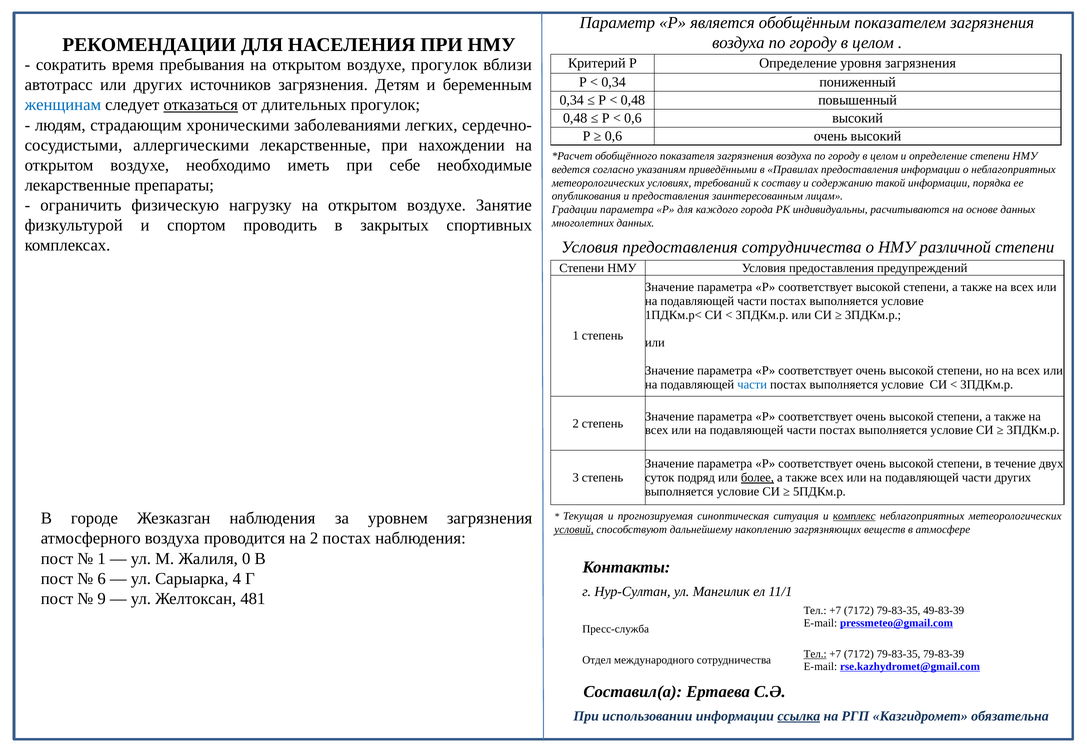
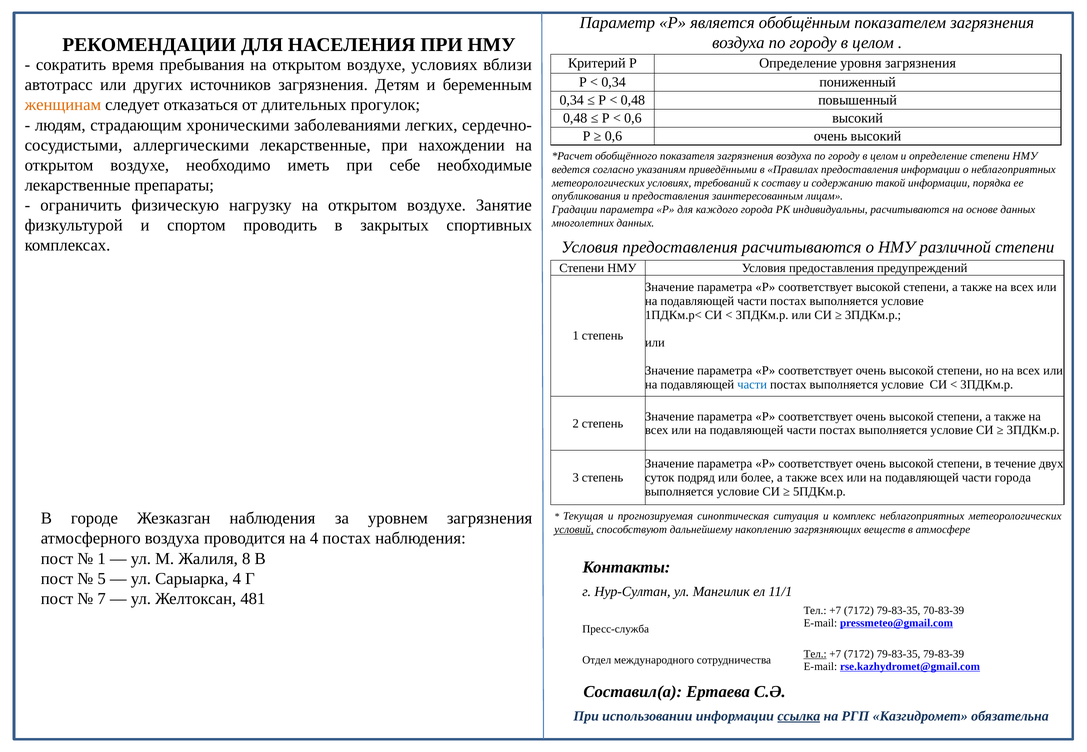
воздухе прогулок: прогулок -> условиях
женщинам colour: blue -> orange
отказаться underline: present -> none
предоставления сотрудничества: сотрудничества -> расчитываются
более underline: present -> none
части других: других -> города
комплекс underline: present -> none
на 2: 2 -> 4
0: 0 -> 8
6: 6 -> 5
9: 9 -> 7
49-83-39: 49-83-39 -> 70-83-39
